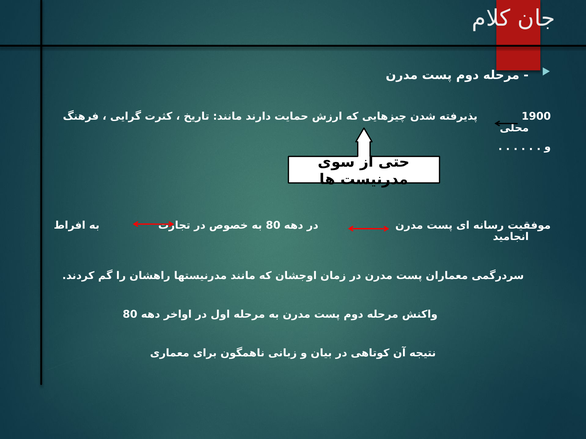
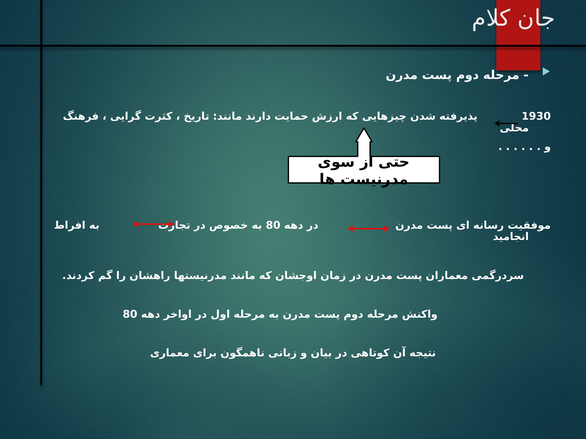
1900: 1900 -> 1930
